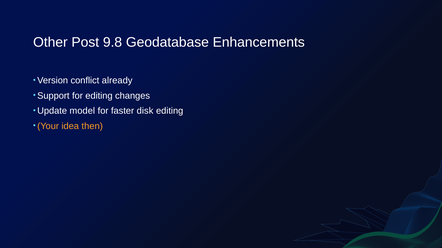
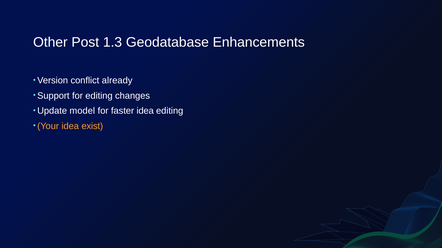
9.8: 9.8 -> 1.3
faster disk: disk -> idea
then: then -> exist
